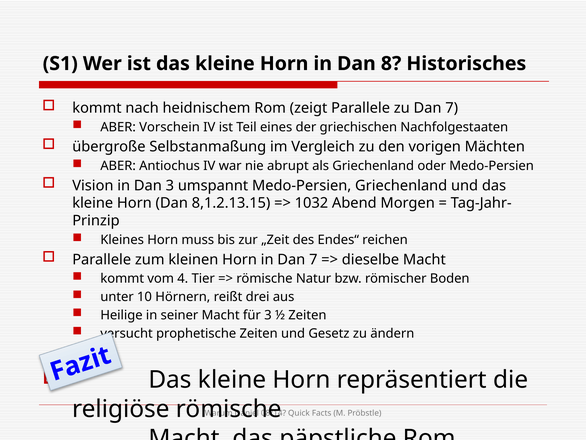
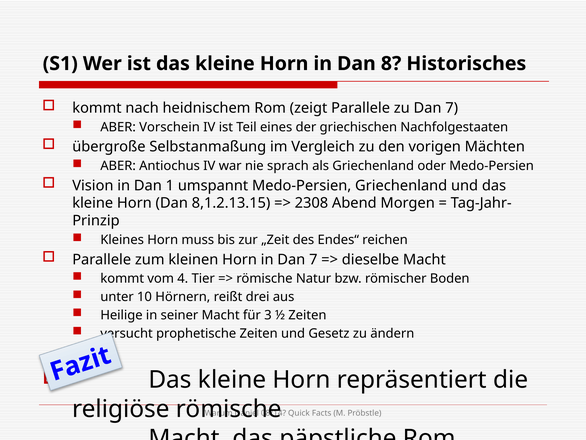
abrupt: abrupt -> sprach
Dan 3: 3 -> 1
1032: 1032 -> 2308
